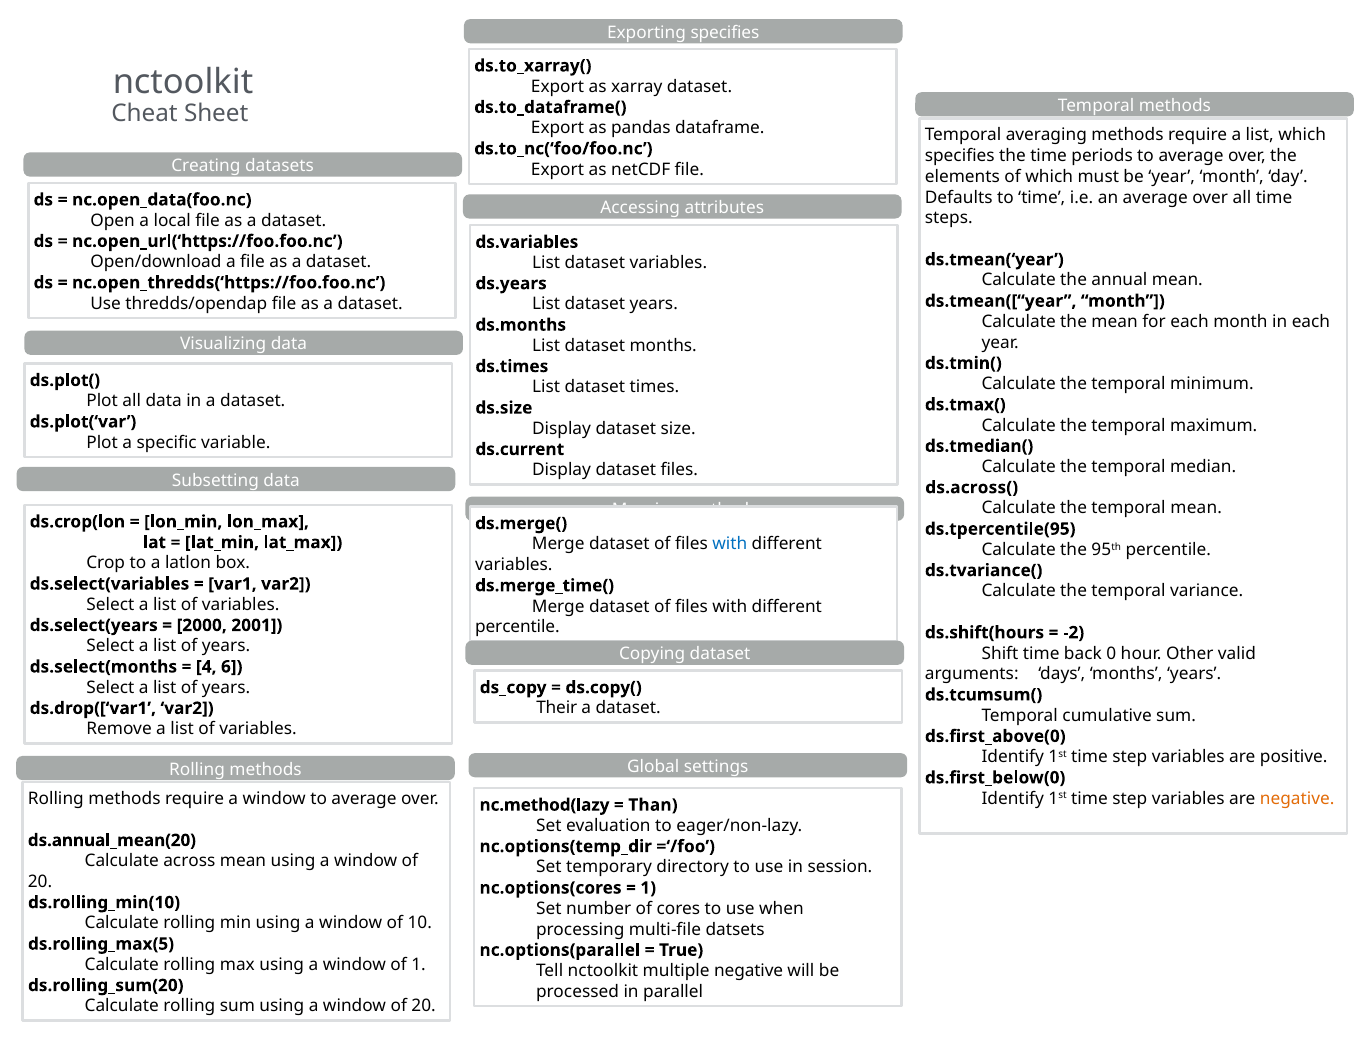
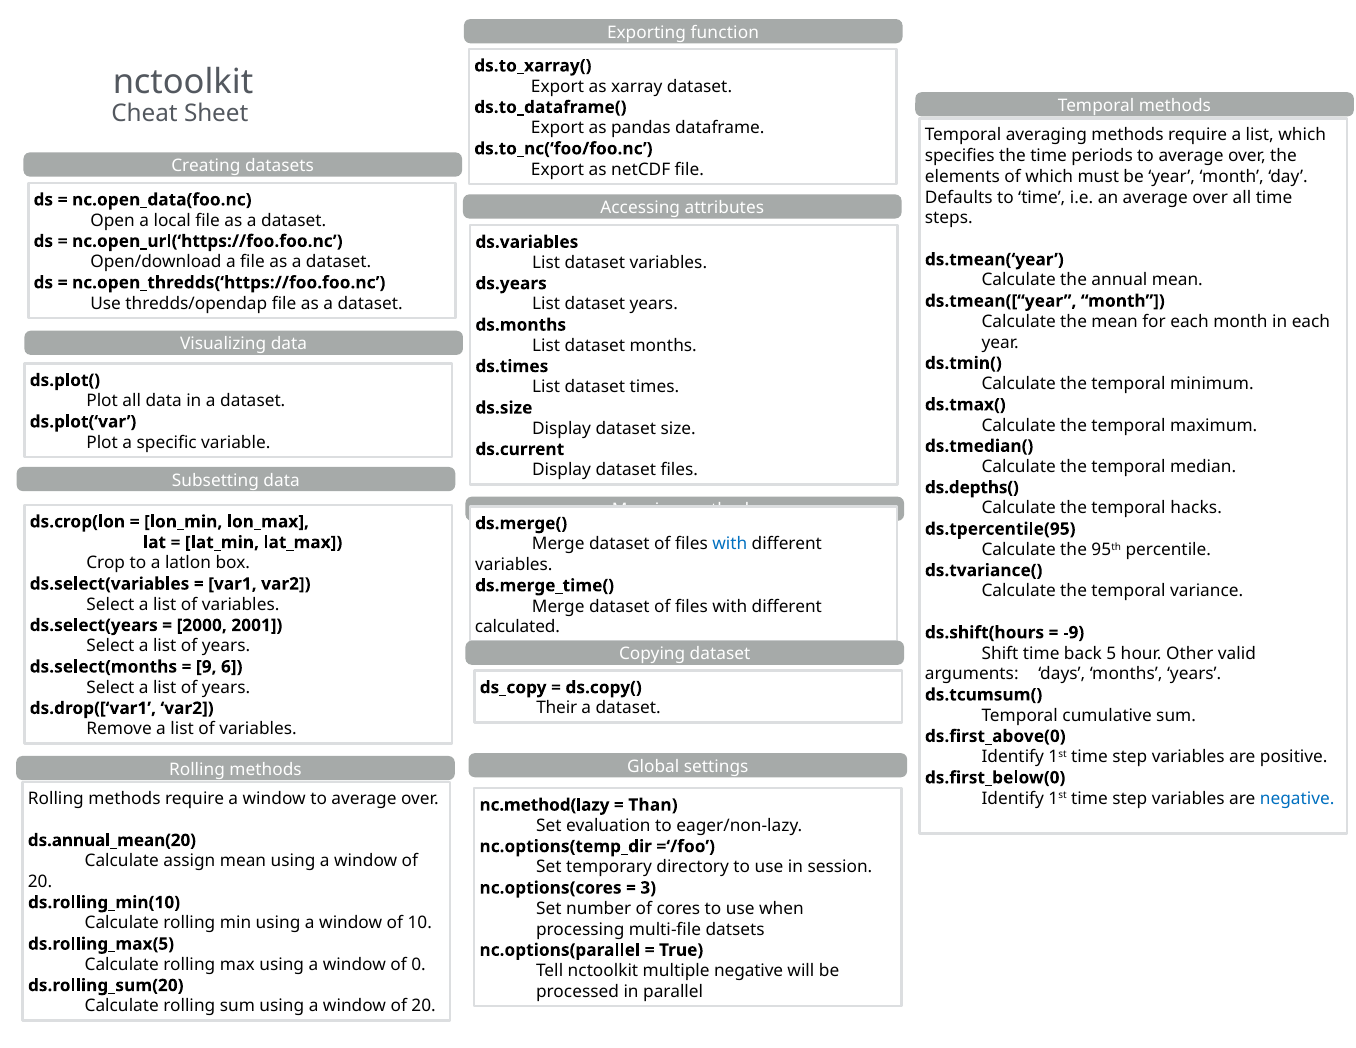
Exporting specifies: specifies -> function
ds.across(: ds.across( -> ds.depths(
temporal mean: mean -> hacks
percentile at (517, 627): percentile -> calculated
-2: -2 -> -9
0: 0 -> 5
4: 4 -> 9
negative at (1297, 798) colour: orange -> blue
across: across -> assign
1 at (648, 888): 1 -> 3
of 1: 1 -> 0
